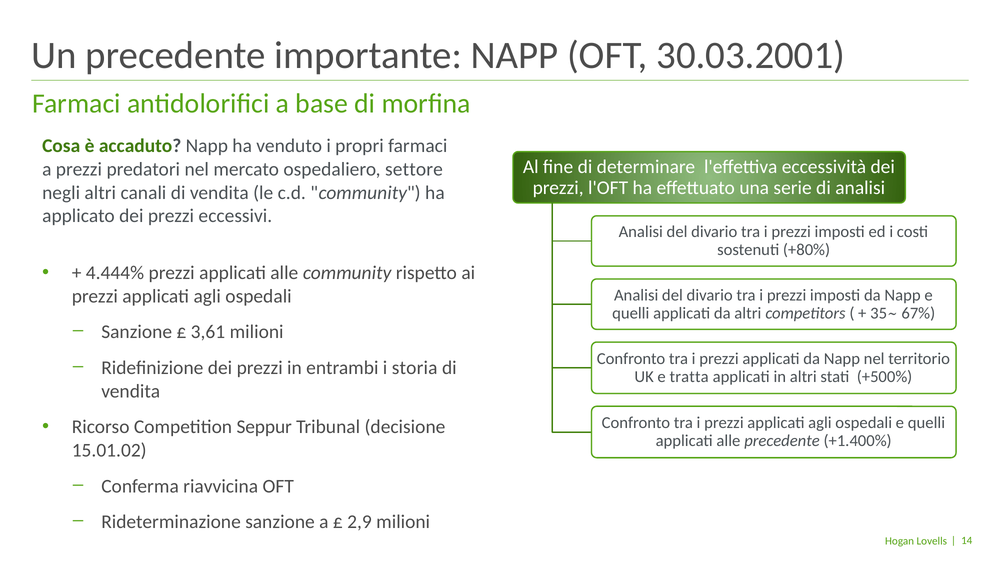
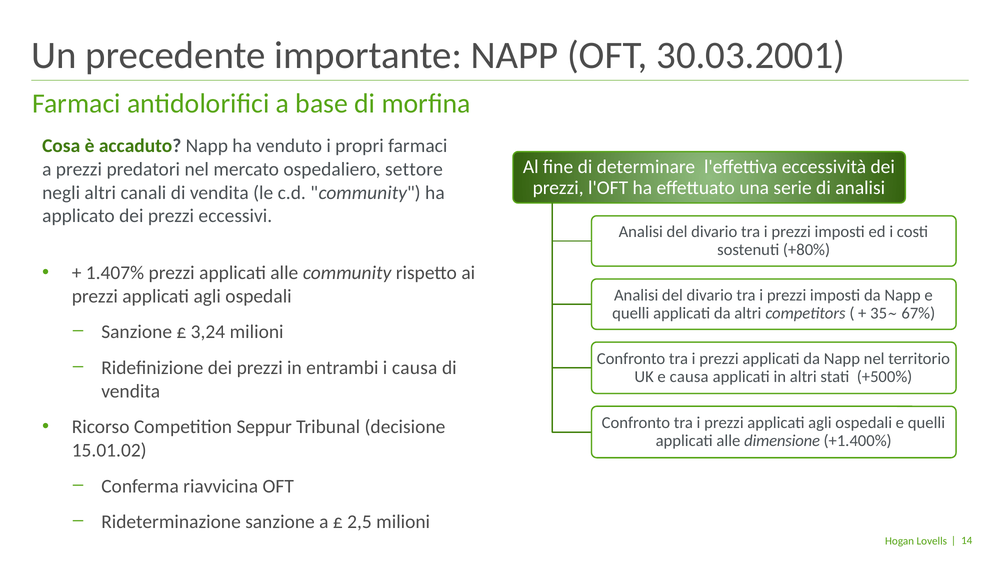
4.444%: 4.444% -> 1.407%
3,61: 3,61 -> 3,24
i storia: storia -> causa
tratta at (689, 377): tratta -> causa
alle precedente: precedente -> dimensione
2,9: 2,9 -> 2,5
